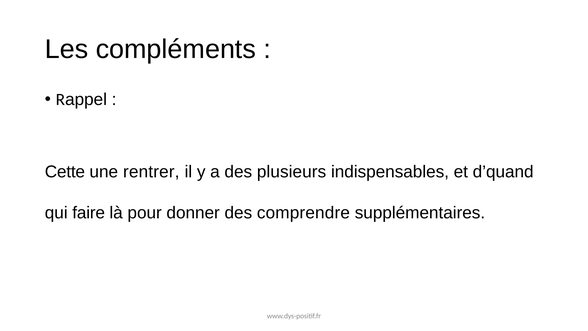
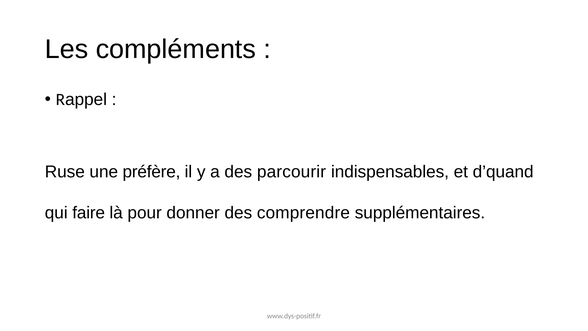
Cette: Cette -> Ruse
rentrer: rentrer -> préfère
plusieurs: plusieurs -> parcourir
